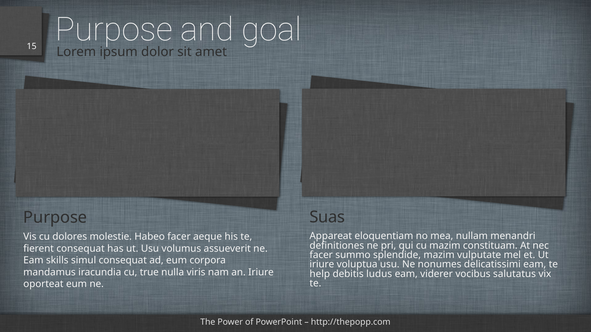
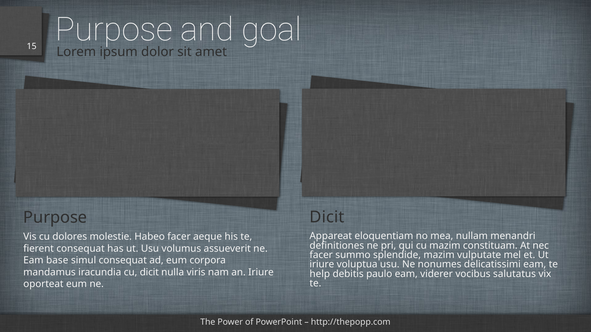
Suas at (327, 217): Suas -> Dicit
skills: skills -> base
cu true: true -> dicit
ludus: ludus -> paulo
